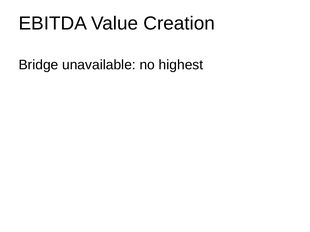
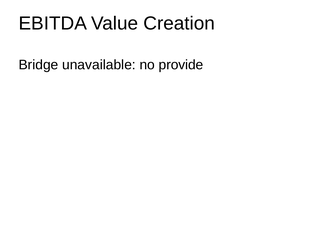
highest: highest -> provide
